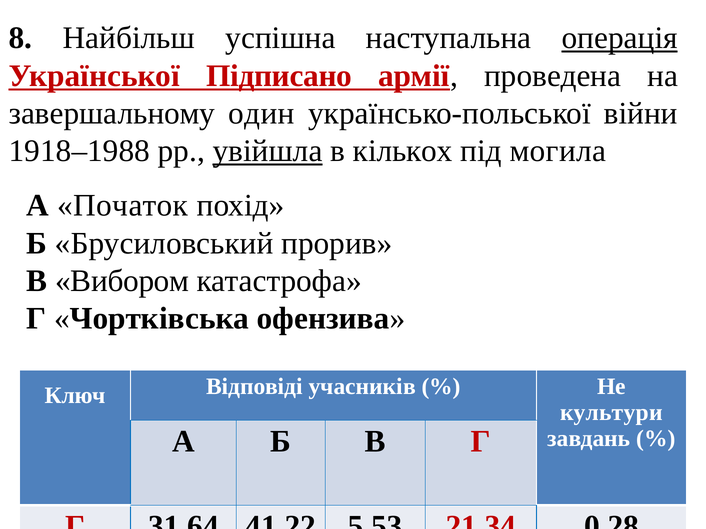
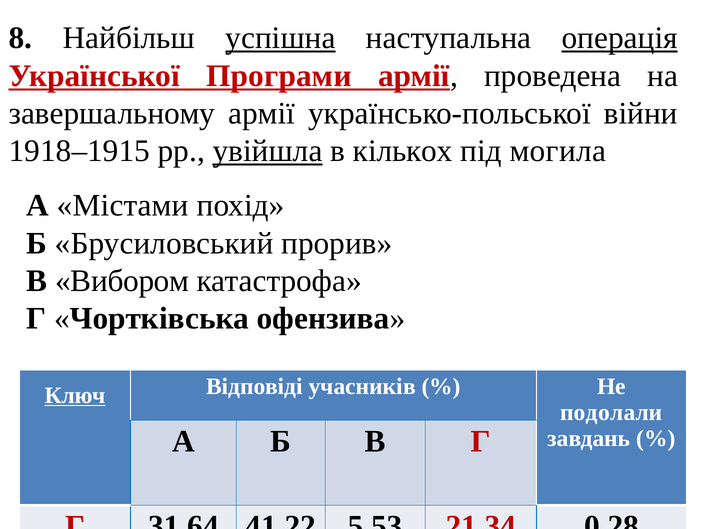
успішна underline: none -> present
Підписано: Підписано -> Програми
завершальному один: один -> армії
1918–1988: 1918–1988 -> 1918–1915
Початок: Початок -> Містами
Ключ underline: none -> present
культури: культури -> подолали
